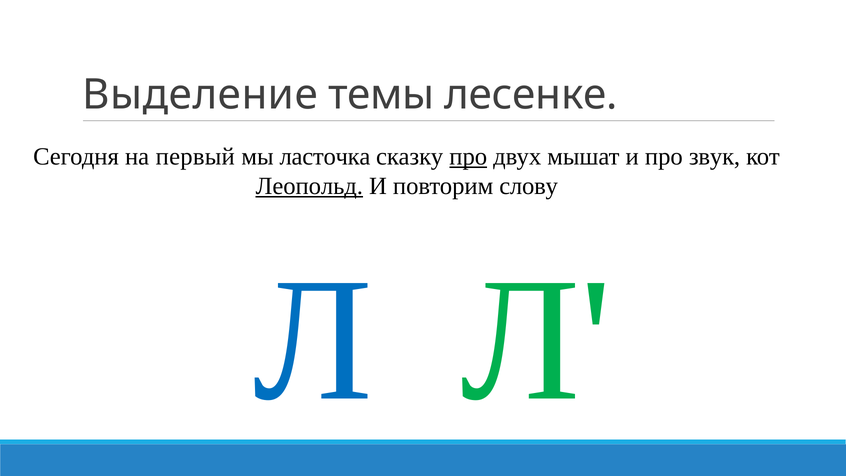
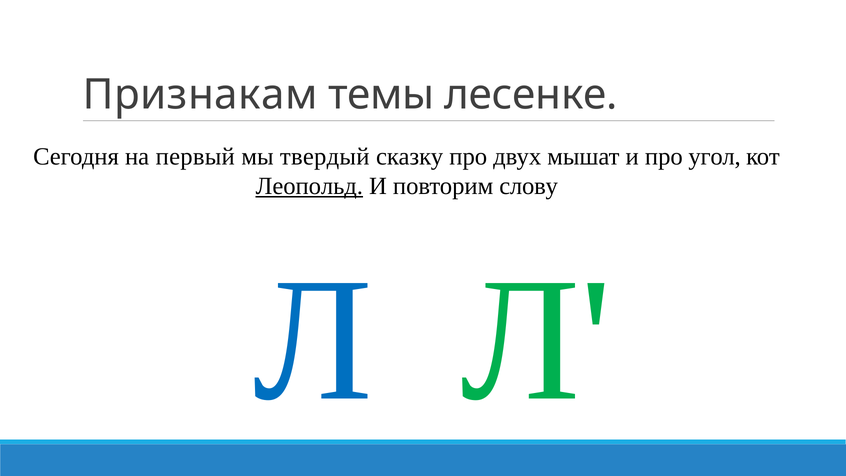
Выделение: Выделение -> Признакам
ласточка: ласточка -> твердый
про at (468, 156) underline: present -> none
звук: звук -> угол
